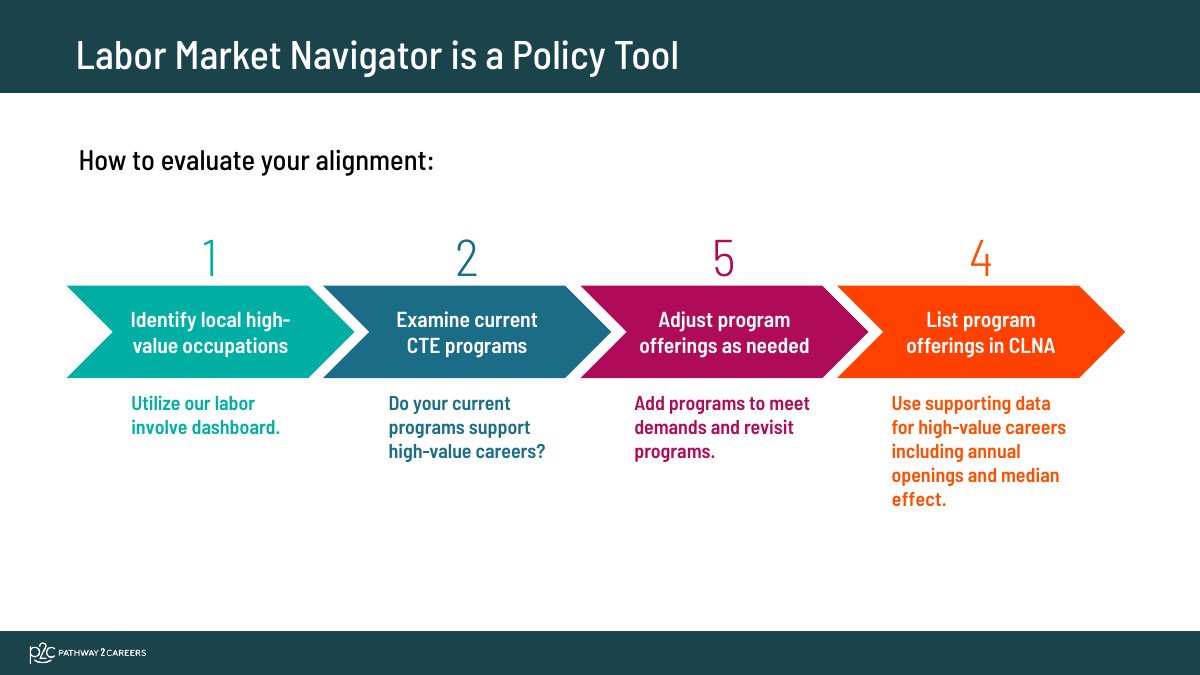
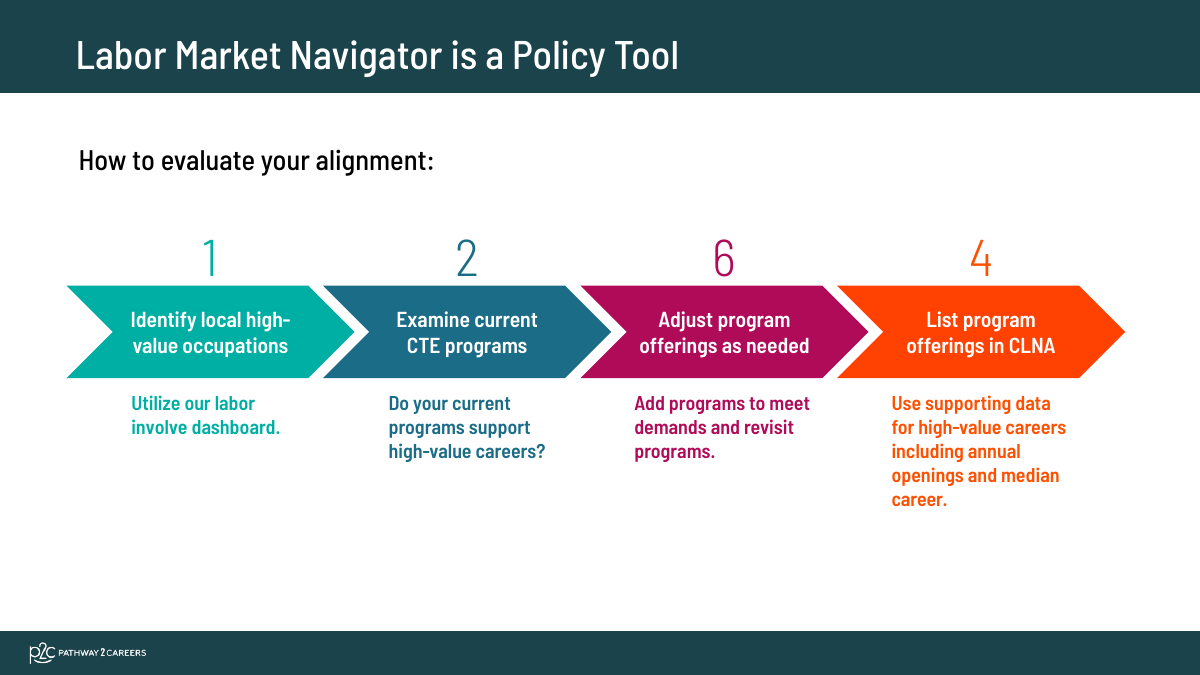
5: 5 -> 6
effect: effect -> career
